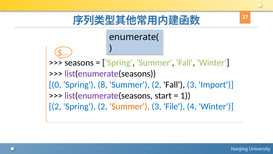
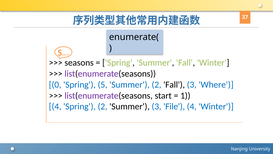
8: 8 -> 5
Import: Import -> Where
2 at (55, 106): 2 -> 4
Summer at (130, 106) colour: orange -> black
